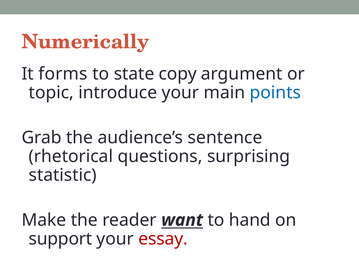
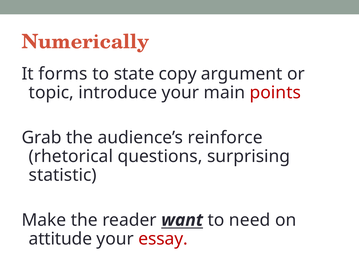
points colour: blue -> red
sentence: sentence -> reinforce
hand: hand -> need
support: support -> attitude
